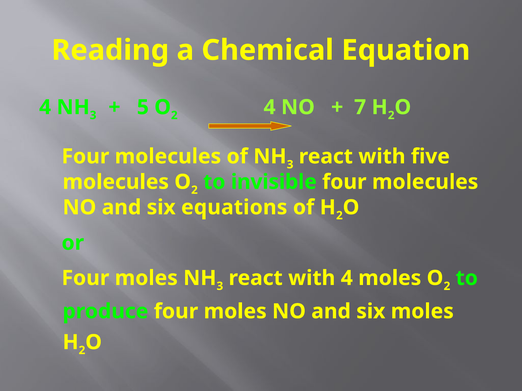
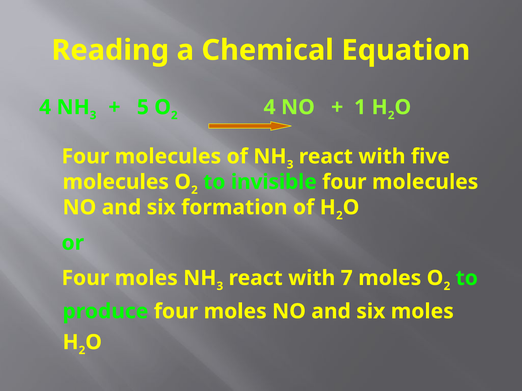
7: 7 -> 1
equations: equations -> formation
with 4: 4 -> 7
